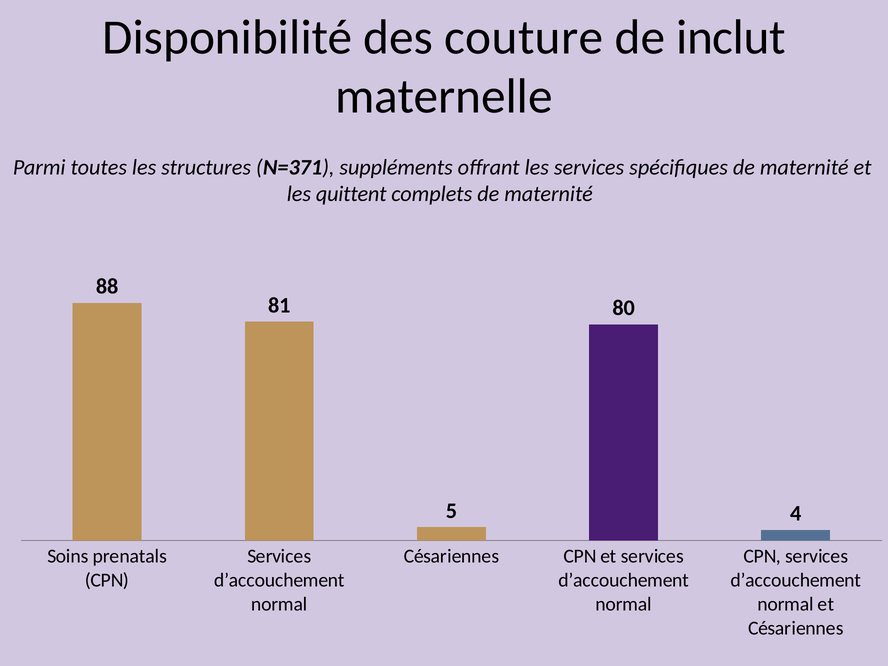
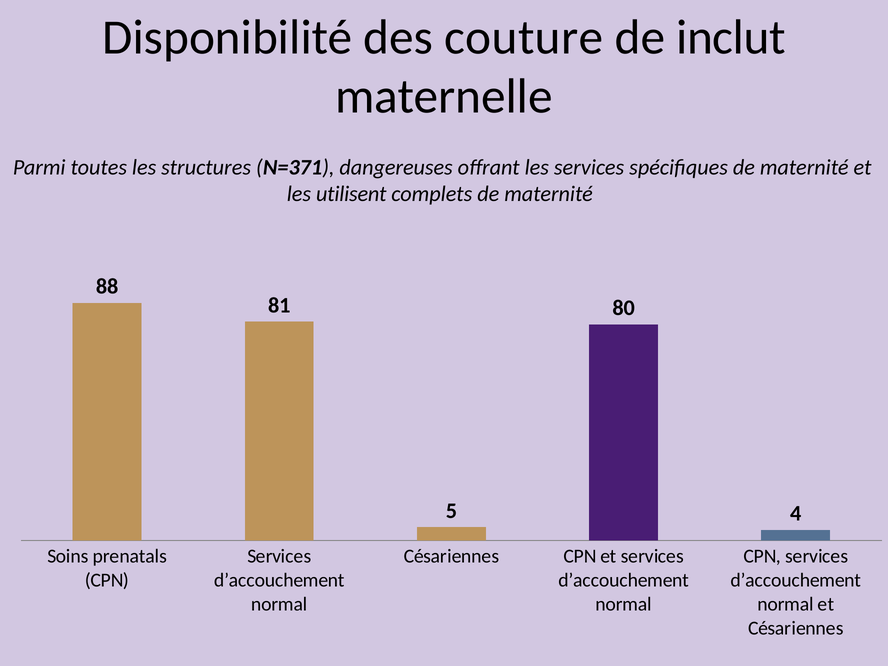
suppléments: suppléments -> dangereuses
quittent: quittent -> utilisent
